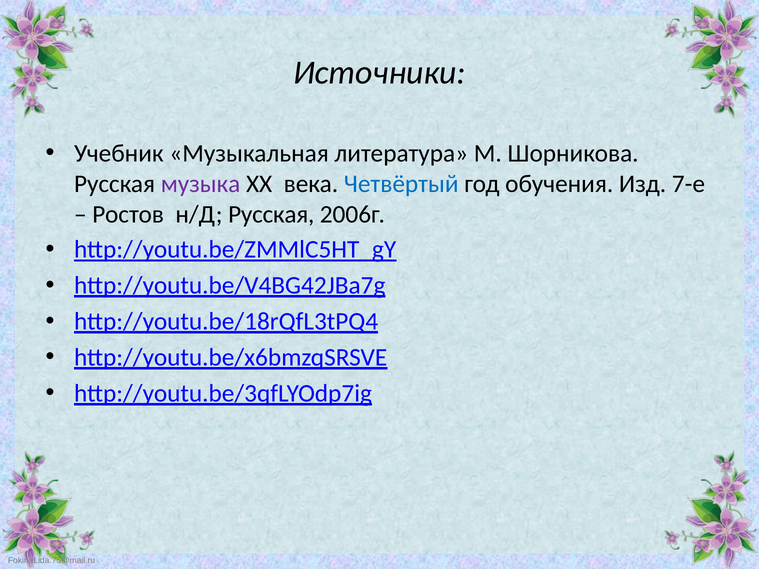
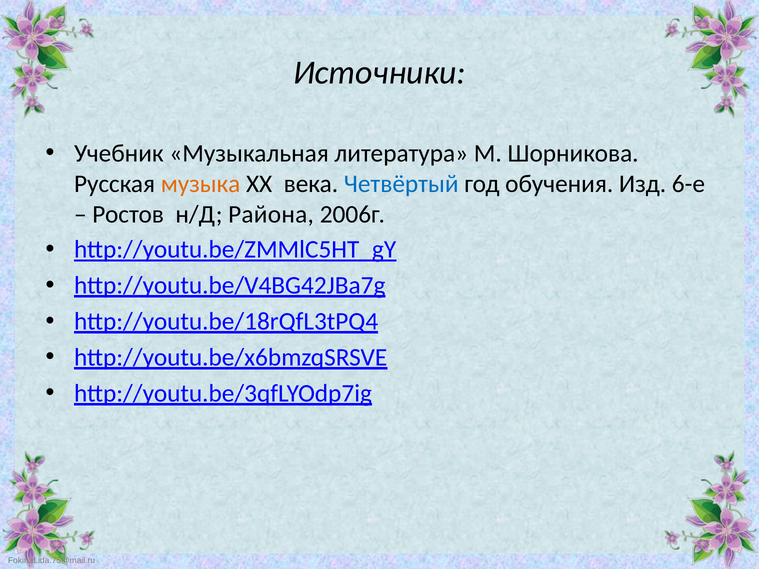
музыка colour: purple -> orange
7-е: 7-е -> 6-е
н/Д Русская: Русская -> Района
